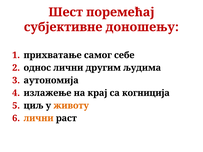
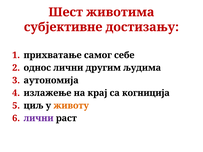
поремећај: поремећај -> животима
доношењу: доношењу -> достизању
лични at (39, 118) colour: orange -> purple
